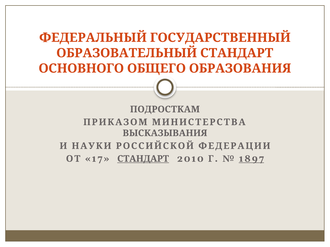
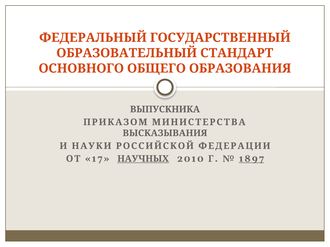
ПОДРОСТКАМ: ПОДРОСТКАМ -> ВЫПУСКНИКА
ОТ СТАНДАРТ: СТАНДАРТ -> НАУЧНЫХ
